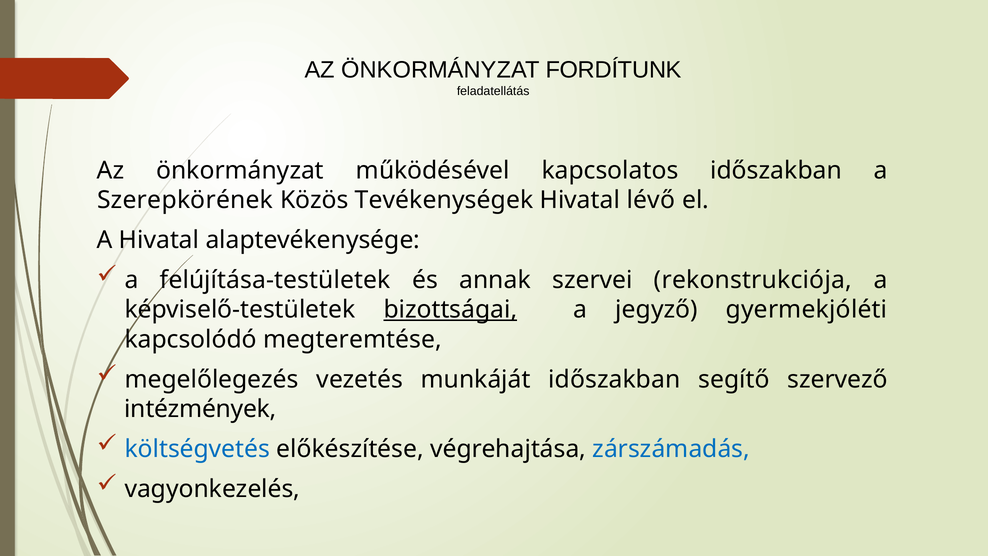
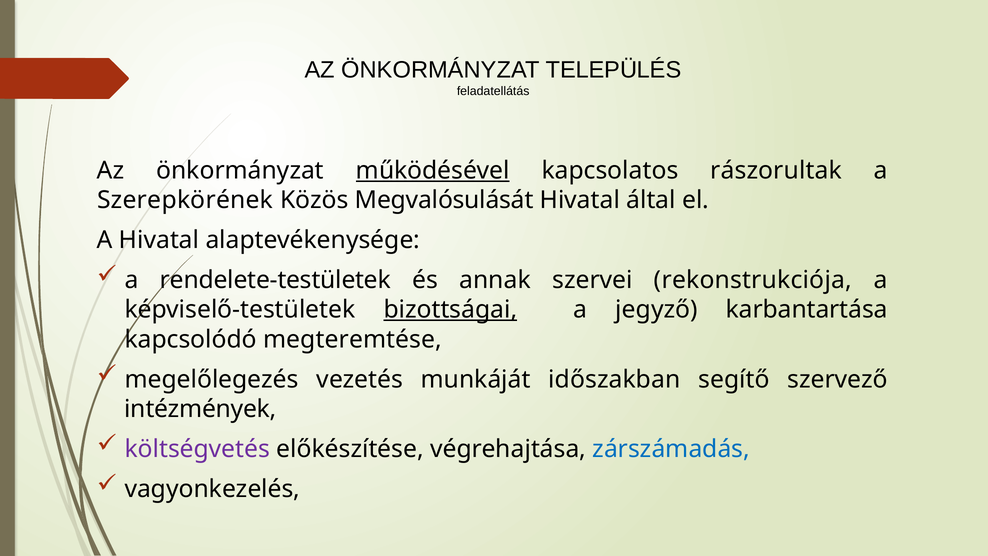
FORDÍTUNK: FORDÍTUNK -> TELEPÜLÉS
működésével underline: none -> present
kapcsolatos időszakban: időszakban -> rászorultak
Tevékenységek: Tevékenységek -> Megvalósulását
lévő: lévő -> által
felújítása-testületek: felújítása-testületek -> rendelete-testületek
gyermekjóléti: gyermekjóléti -> karbantartása
költségvetés colour: blue -> purple
